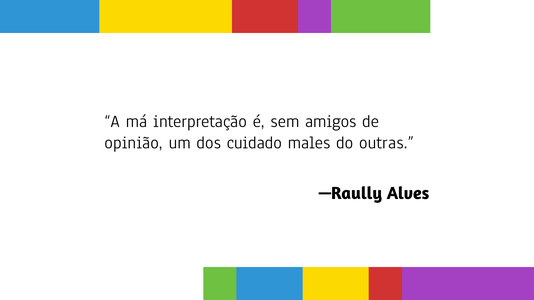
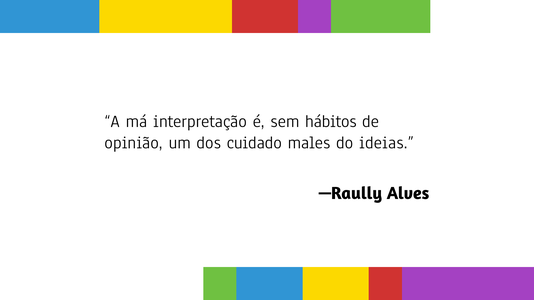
amigos: amigos -> hábitos
outras: outras -> ideias
